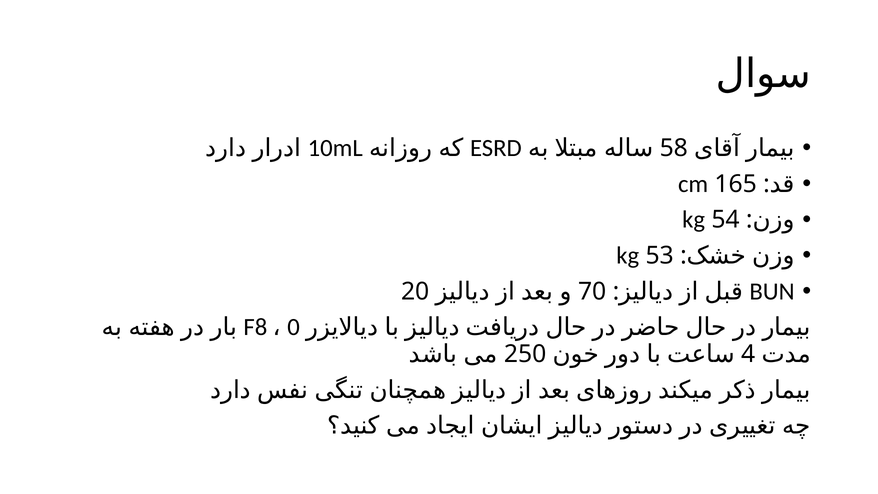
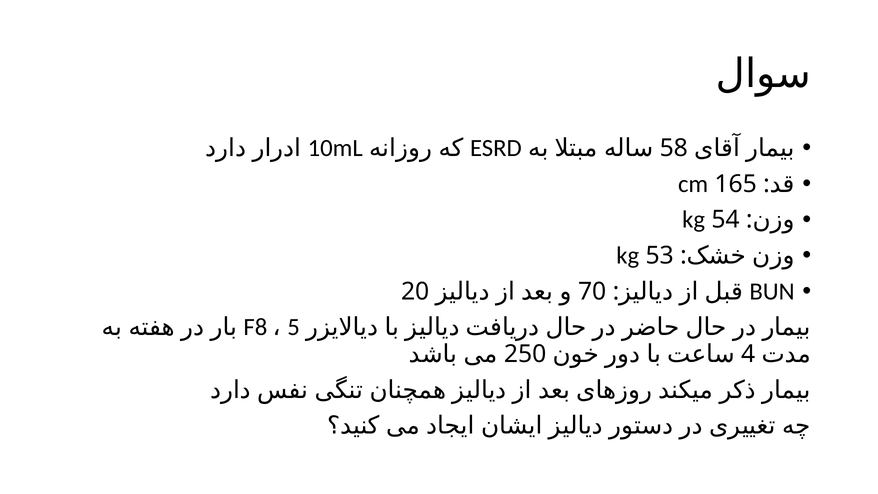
0: 0 -> 5
